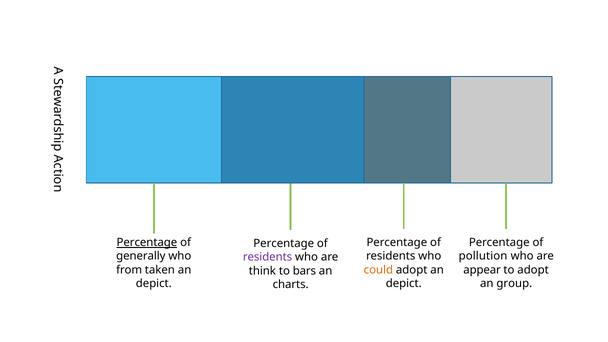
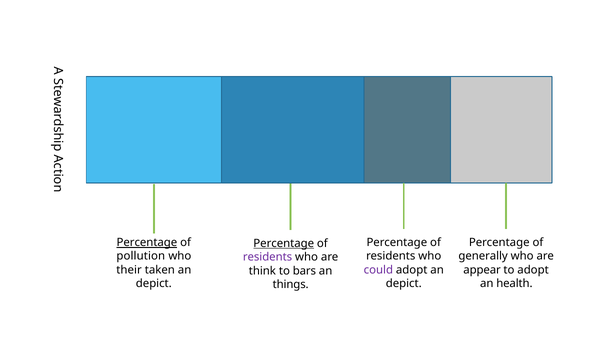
Percentage at (284, 243) underline: none -> present
generally: generally -> pollution
pollution: pollution -> generally
from: from -> their
could colour: orange -> purple
group: group -> health
charts: charts -> things
